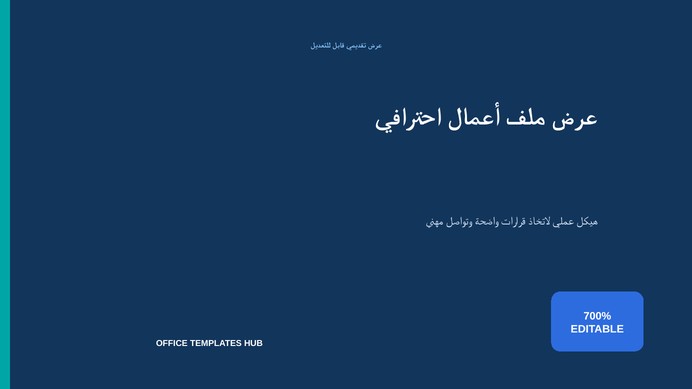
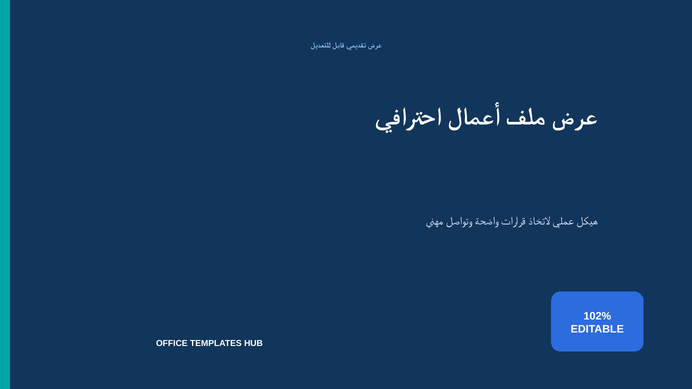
700%: 700% -> 102%
